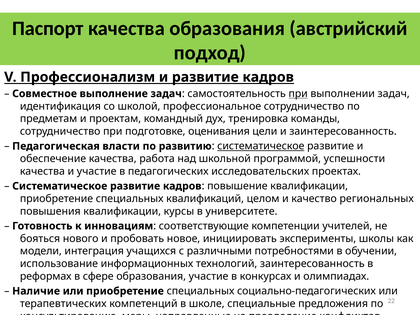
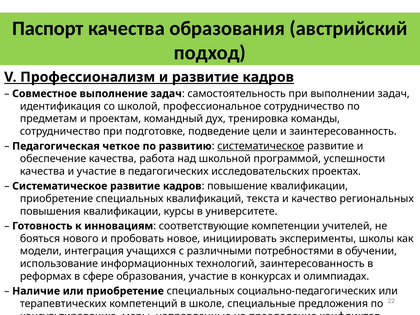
при at (298, 94) underline: present -> none
оценивания: оценивания -> подведение
власти: власти -> четкое
целом: целом -> текста
